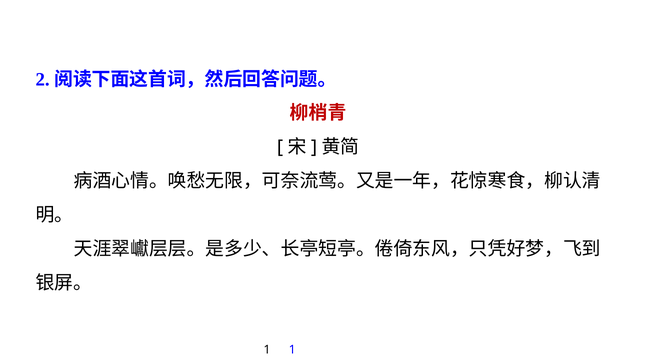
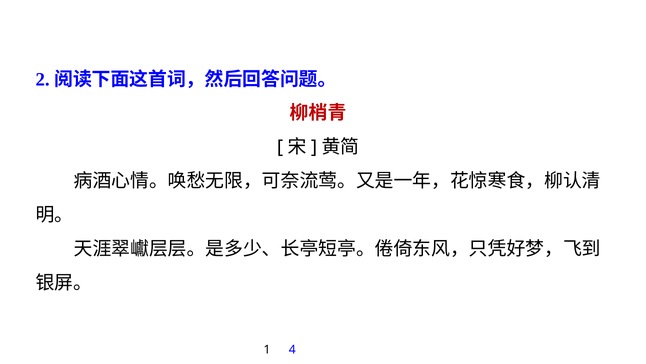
1 1: 1 -> 4
